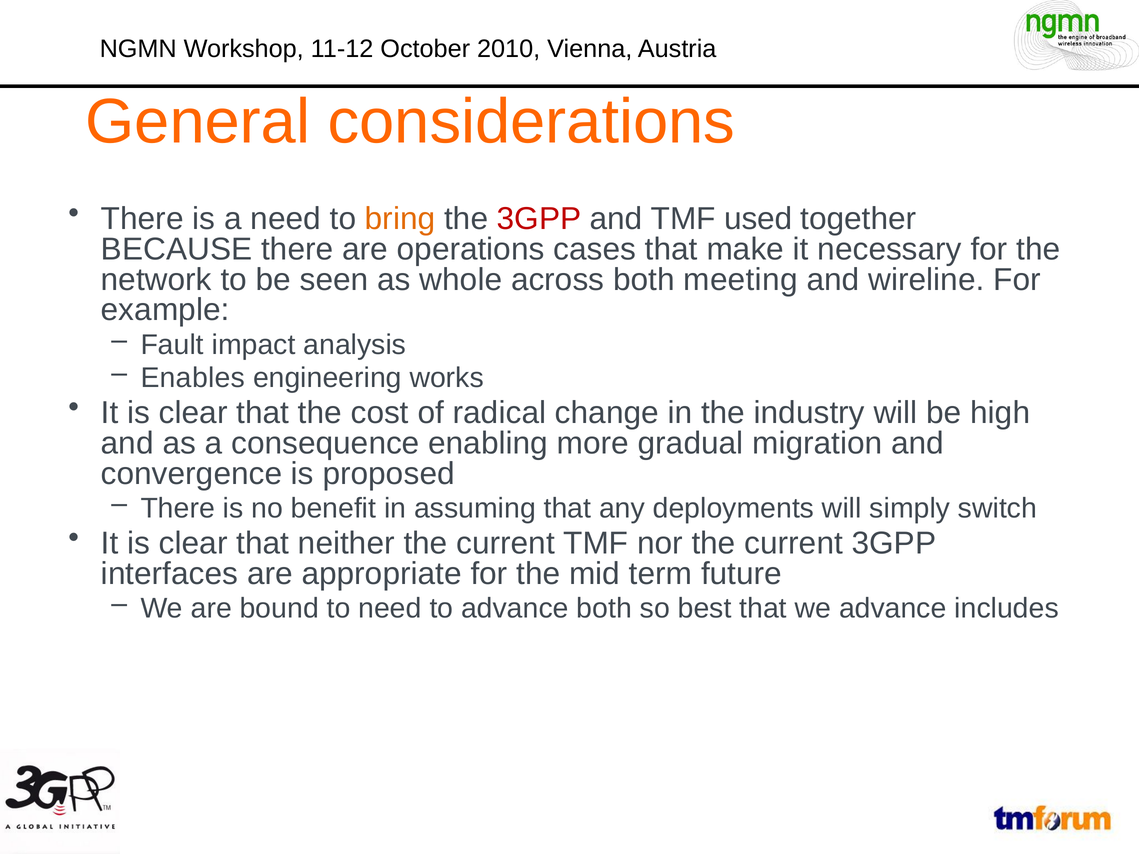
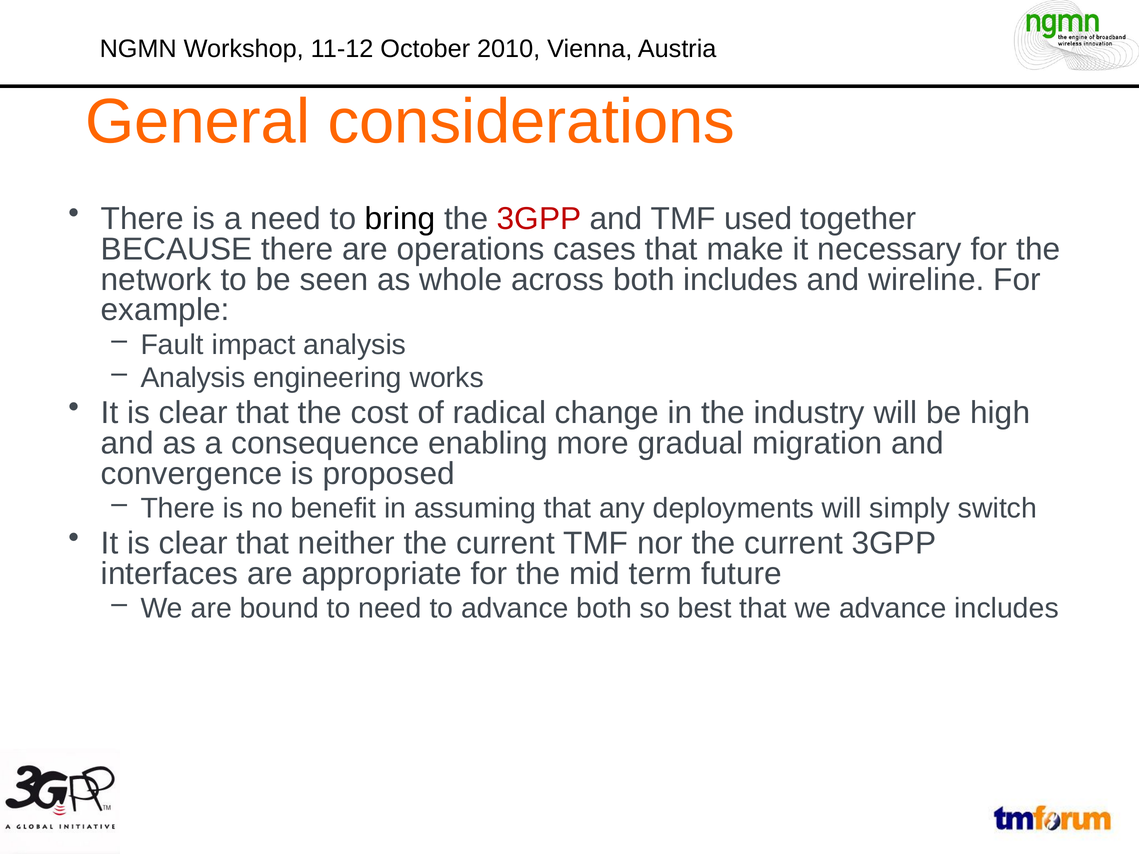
bring colour: orange -> black
both meeting: meeting -> includes
Enables at (193, 378): Enables -> Analysis
